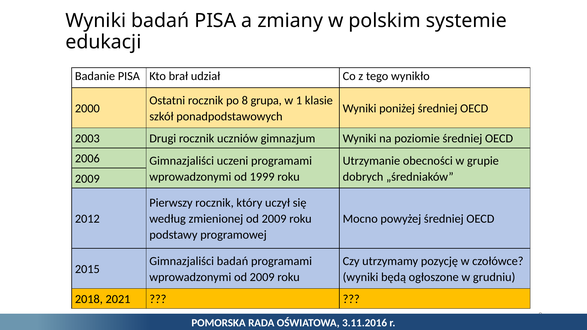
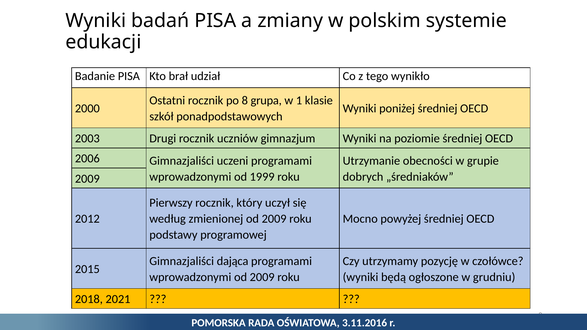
Gimnazjaliści badań: badań -> dająca
